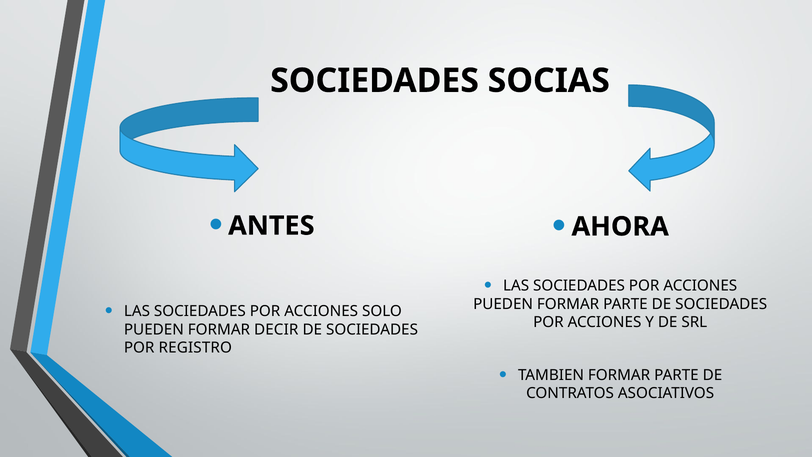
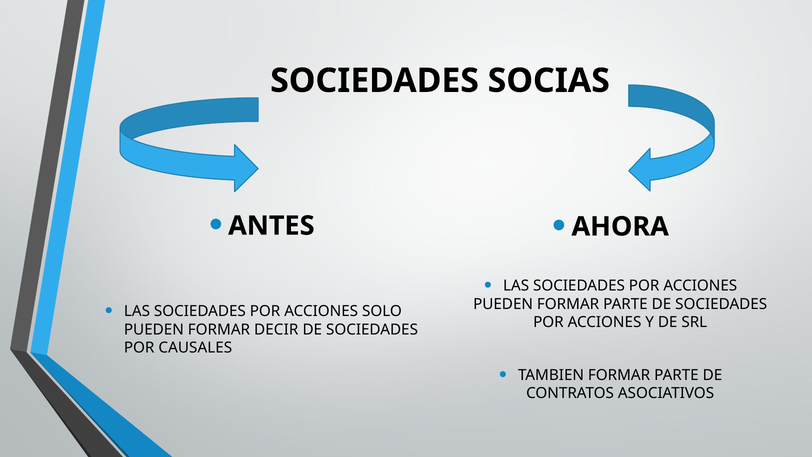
REGISTRO: REGISTRO -> CAUSALES
